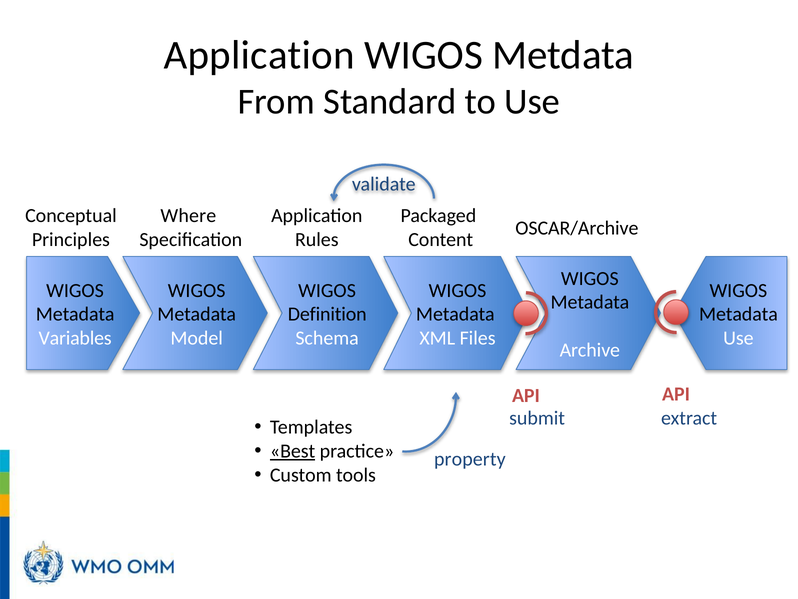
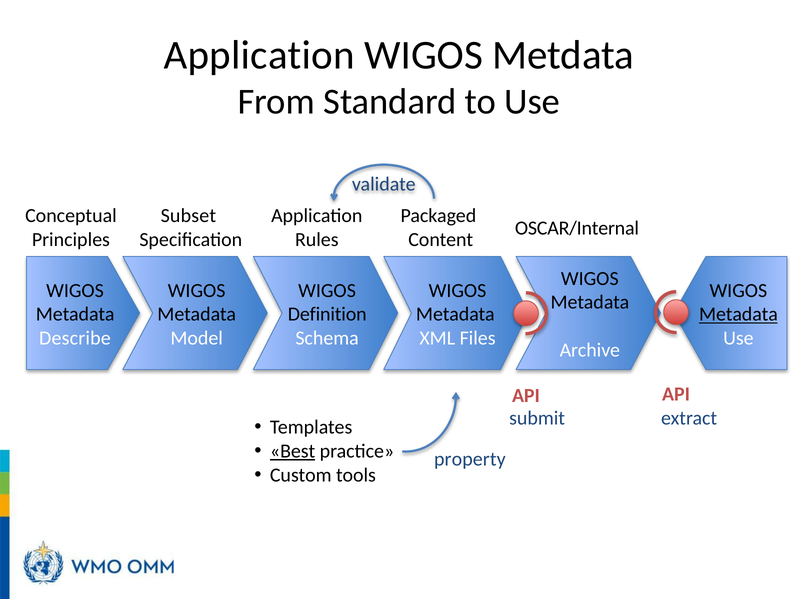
Where: Where -> Subset
OSCAR/Archive: OSCAR/Archive -> OSCAR/Internal
Metadata at (738, 314) underline: none -> present
Variables: Variables -> Describe
